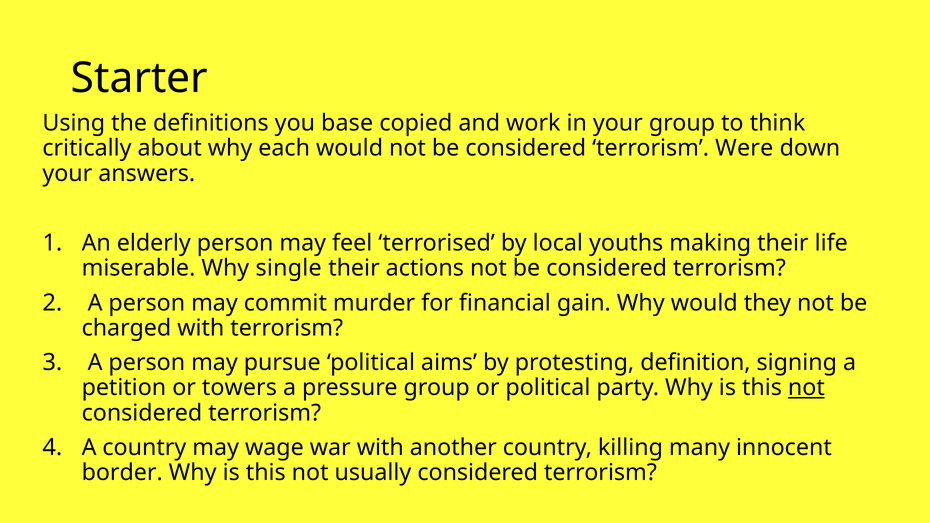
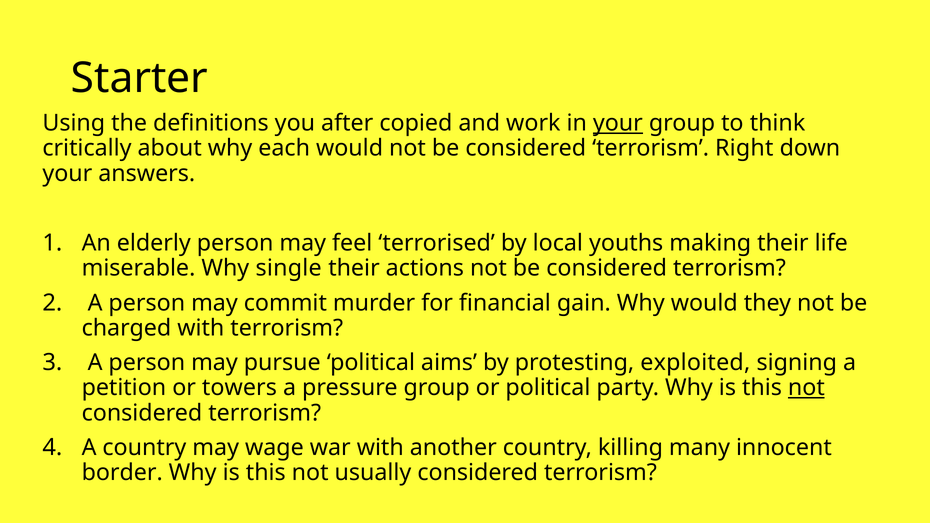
base: base -> after
your at (618, 123) underline: none -> present
Were: Were -> Right
definition: definition -> exploited
